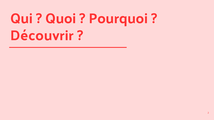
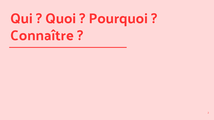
Découvrir: Découvrir -> Connaître
